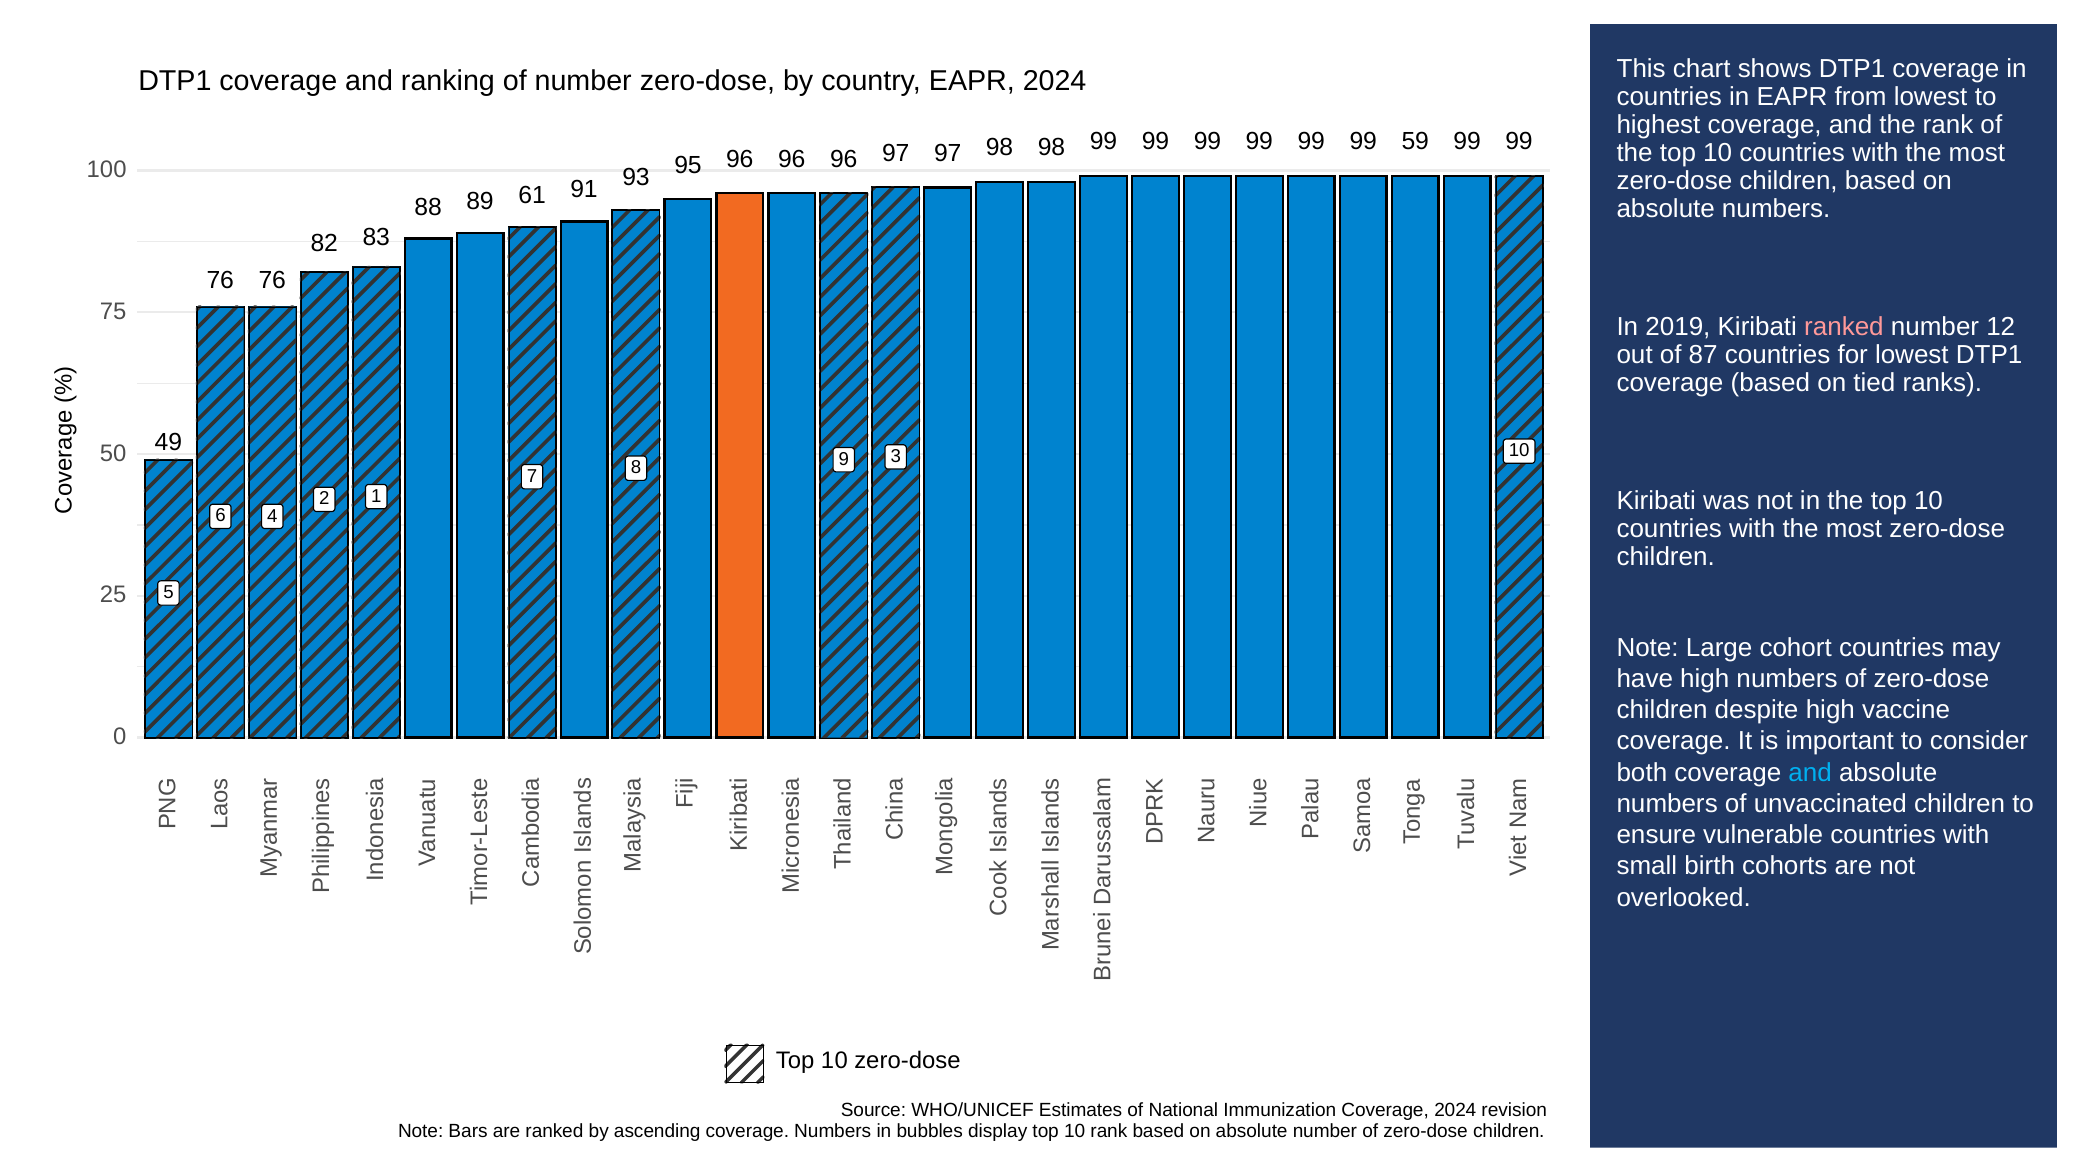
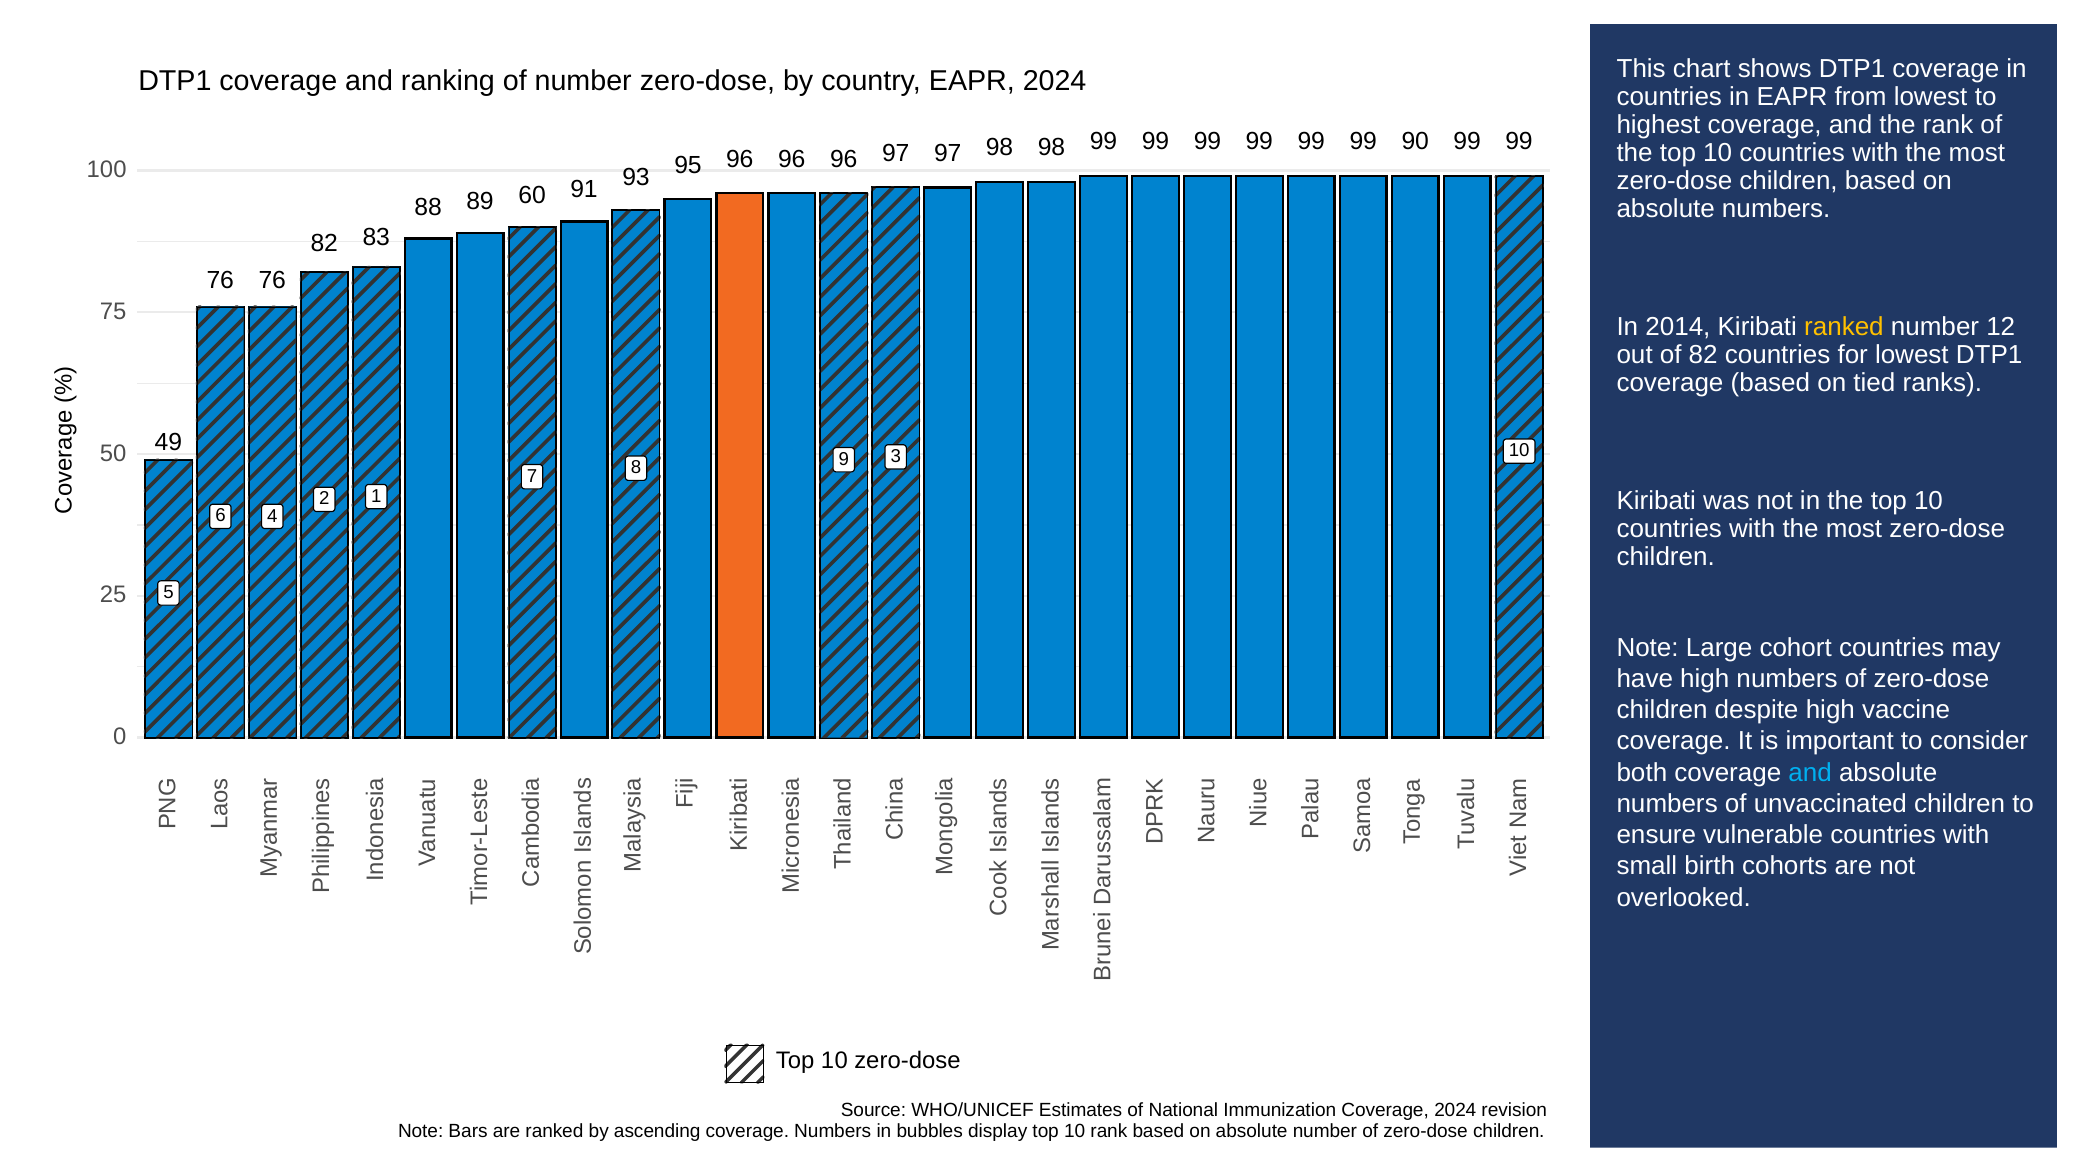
59: 59 -> 90
61: 61 -> 60
2019: 2019 -> 2014
ranked at (1844, 327) colour: pink -> yellow
of 87: 87 -> 82
